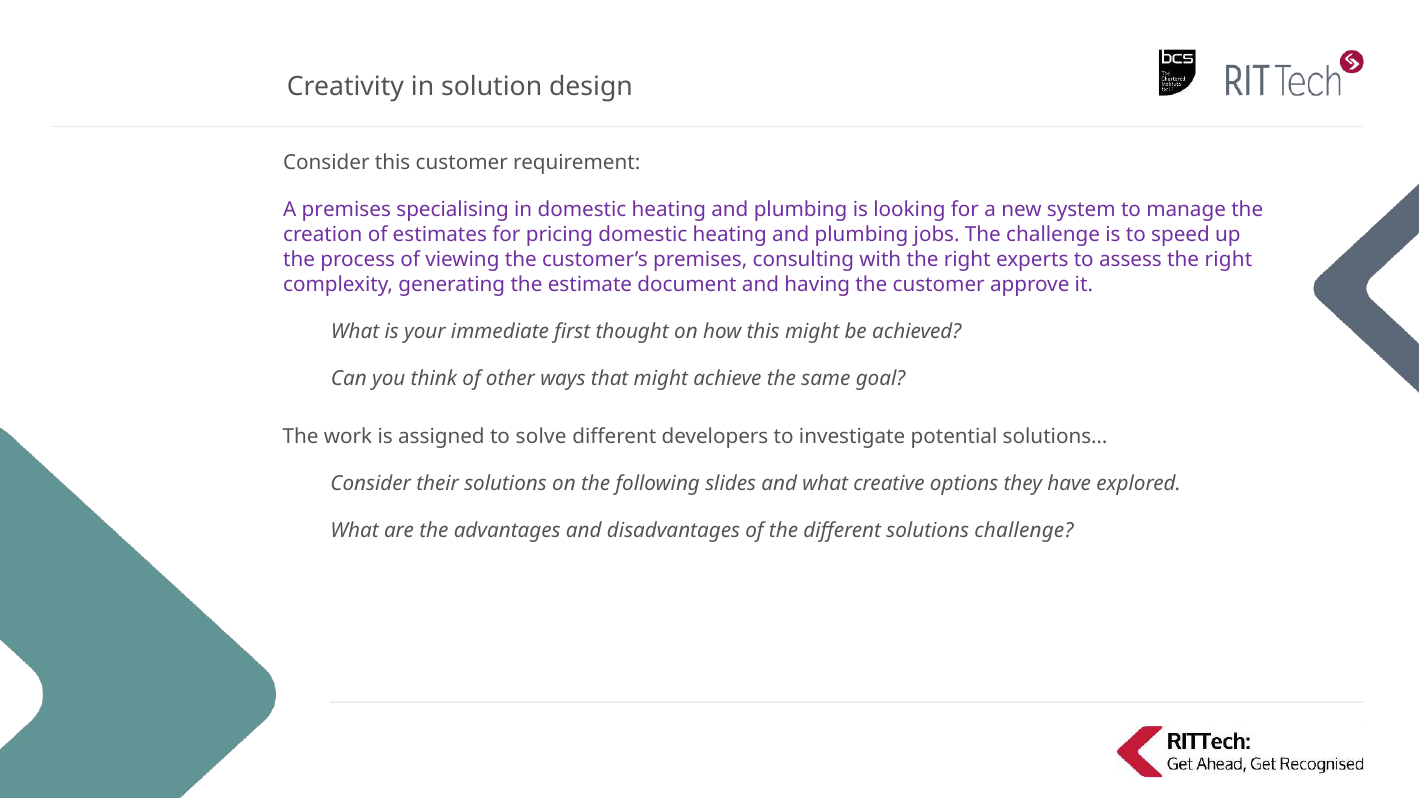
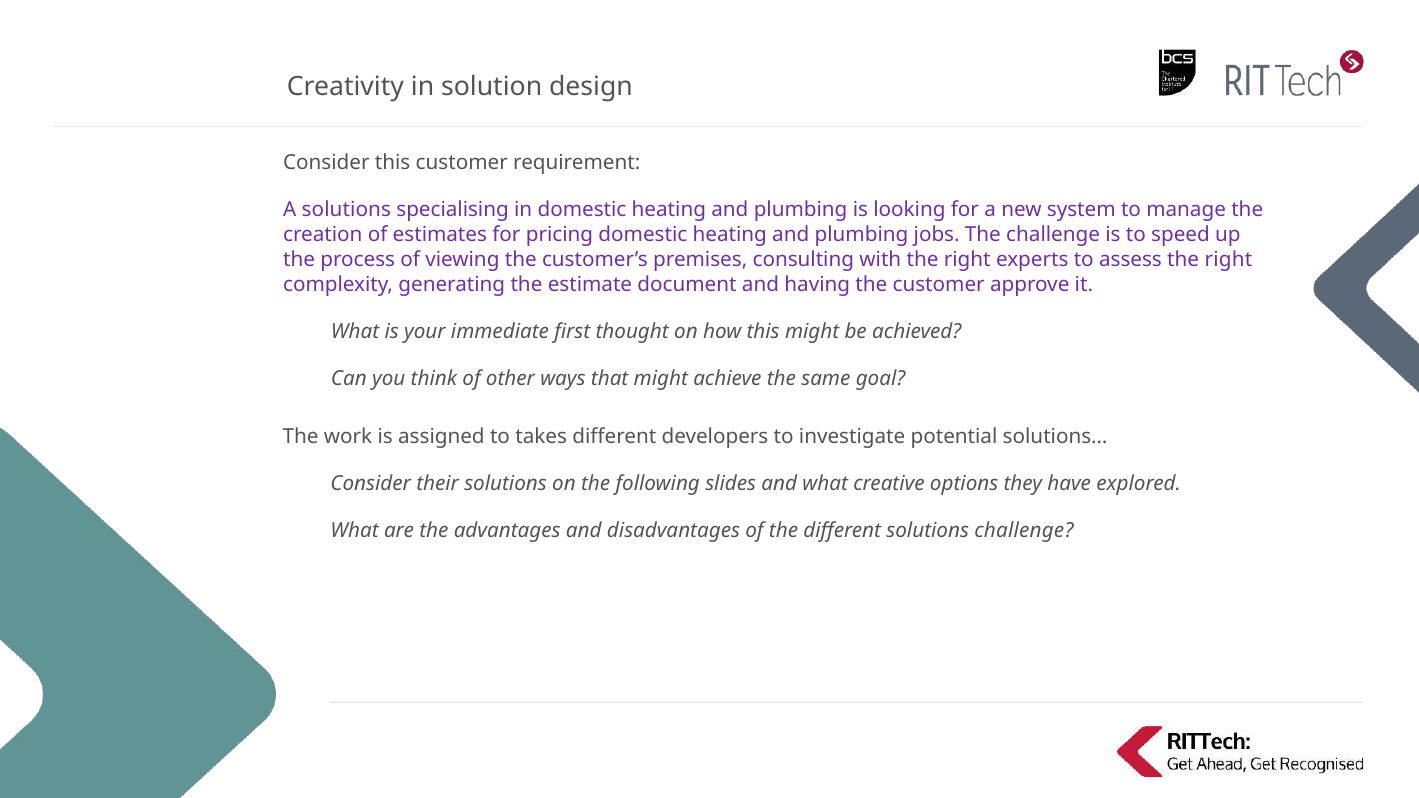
A premises: premises -> solutions
solve: solve -> takes
